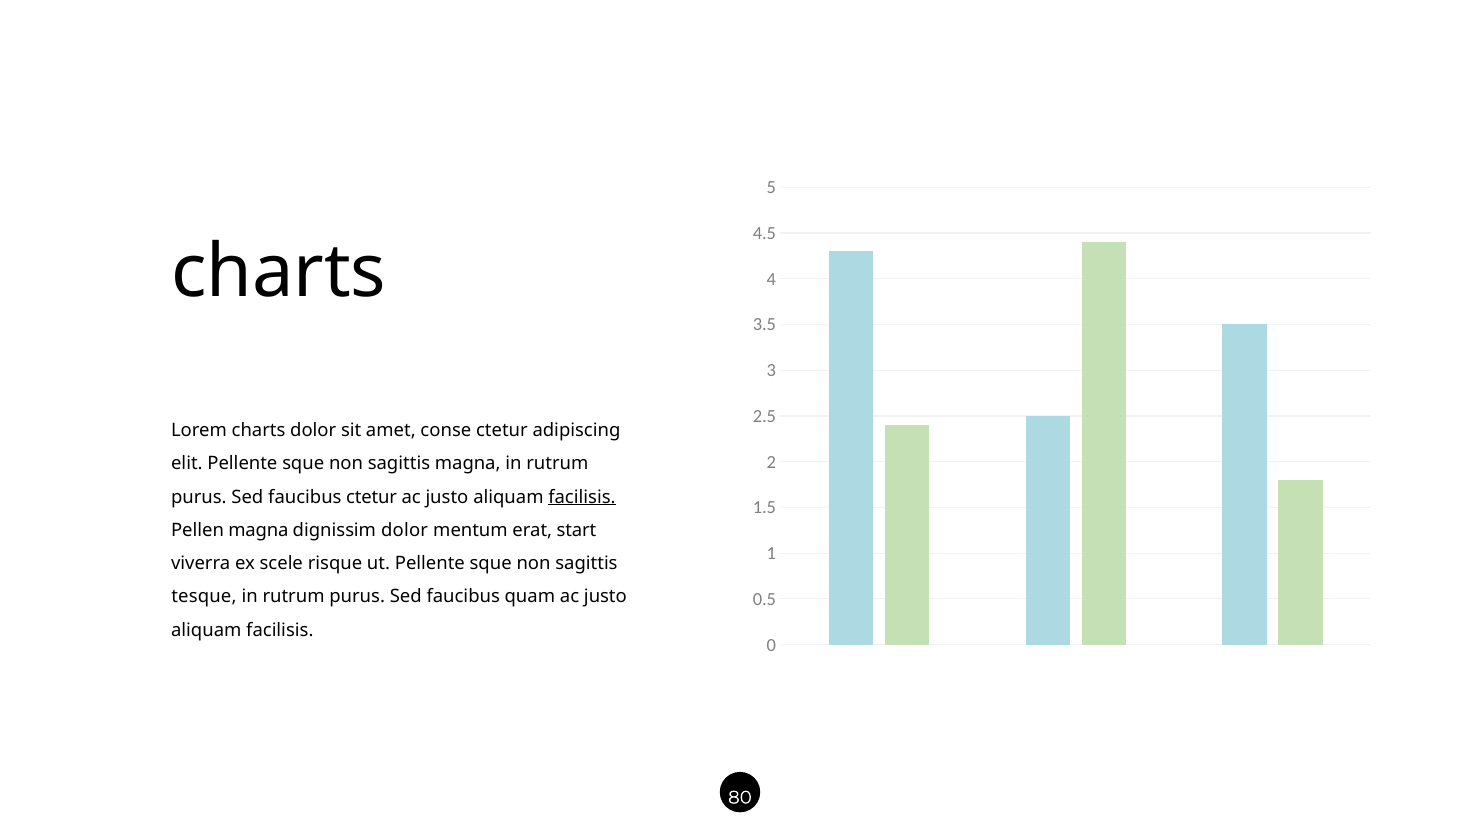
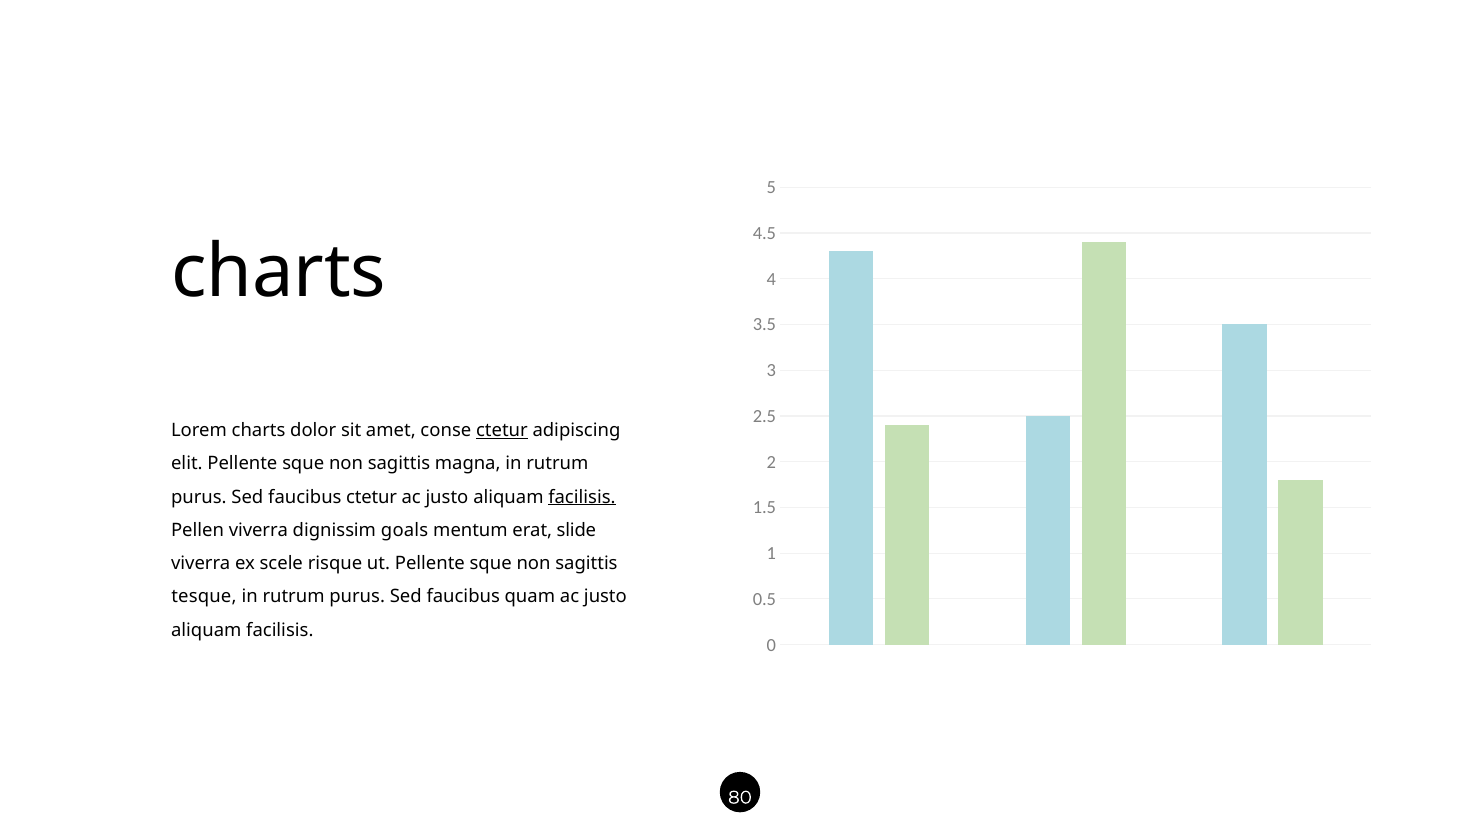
ctetur at (502, 431) underline: none -> present
Pellen magna: magna -> viverra
dignissim dolor: dolor -> goals
start: start -> slide
